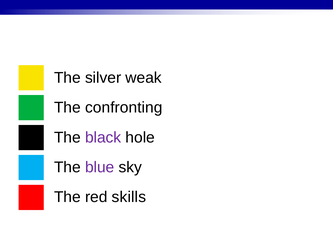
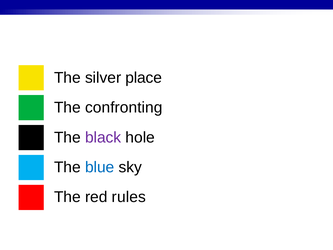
weak: weak -> place
blue colour: purple -> blue
skills: skills -> rules
